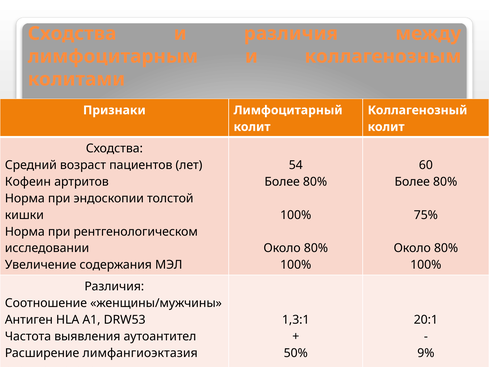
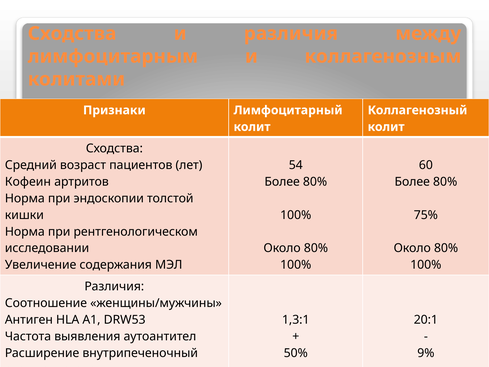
лимфангиоэктазия: лимфангиоэктазия -> внутрипеченочный
